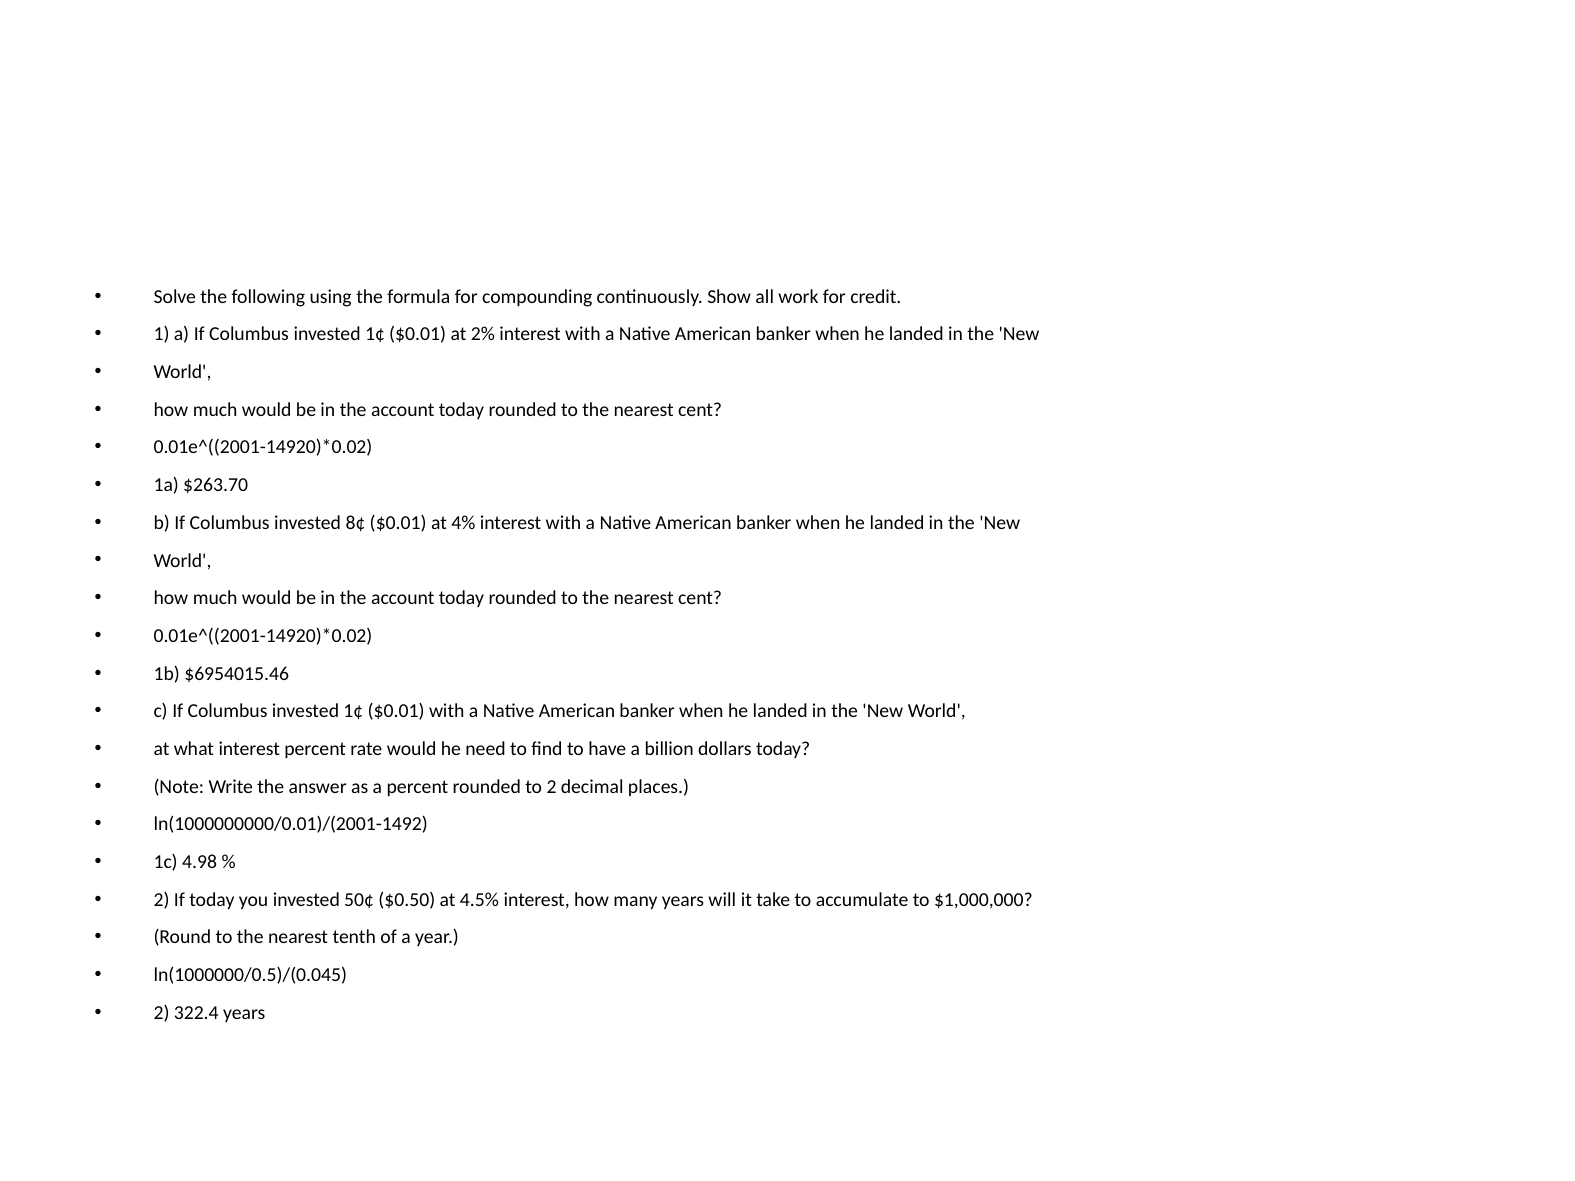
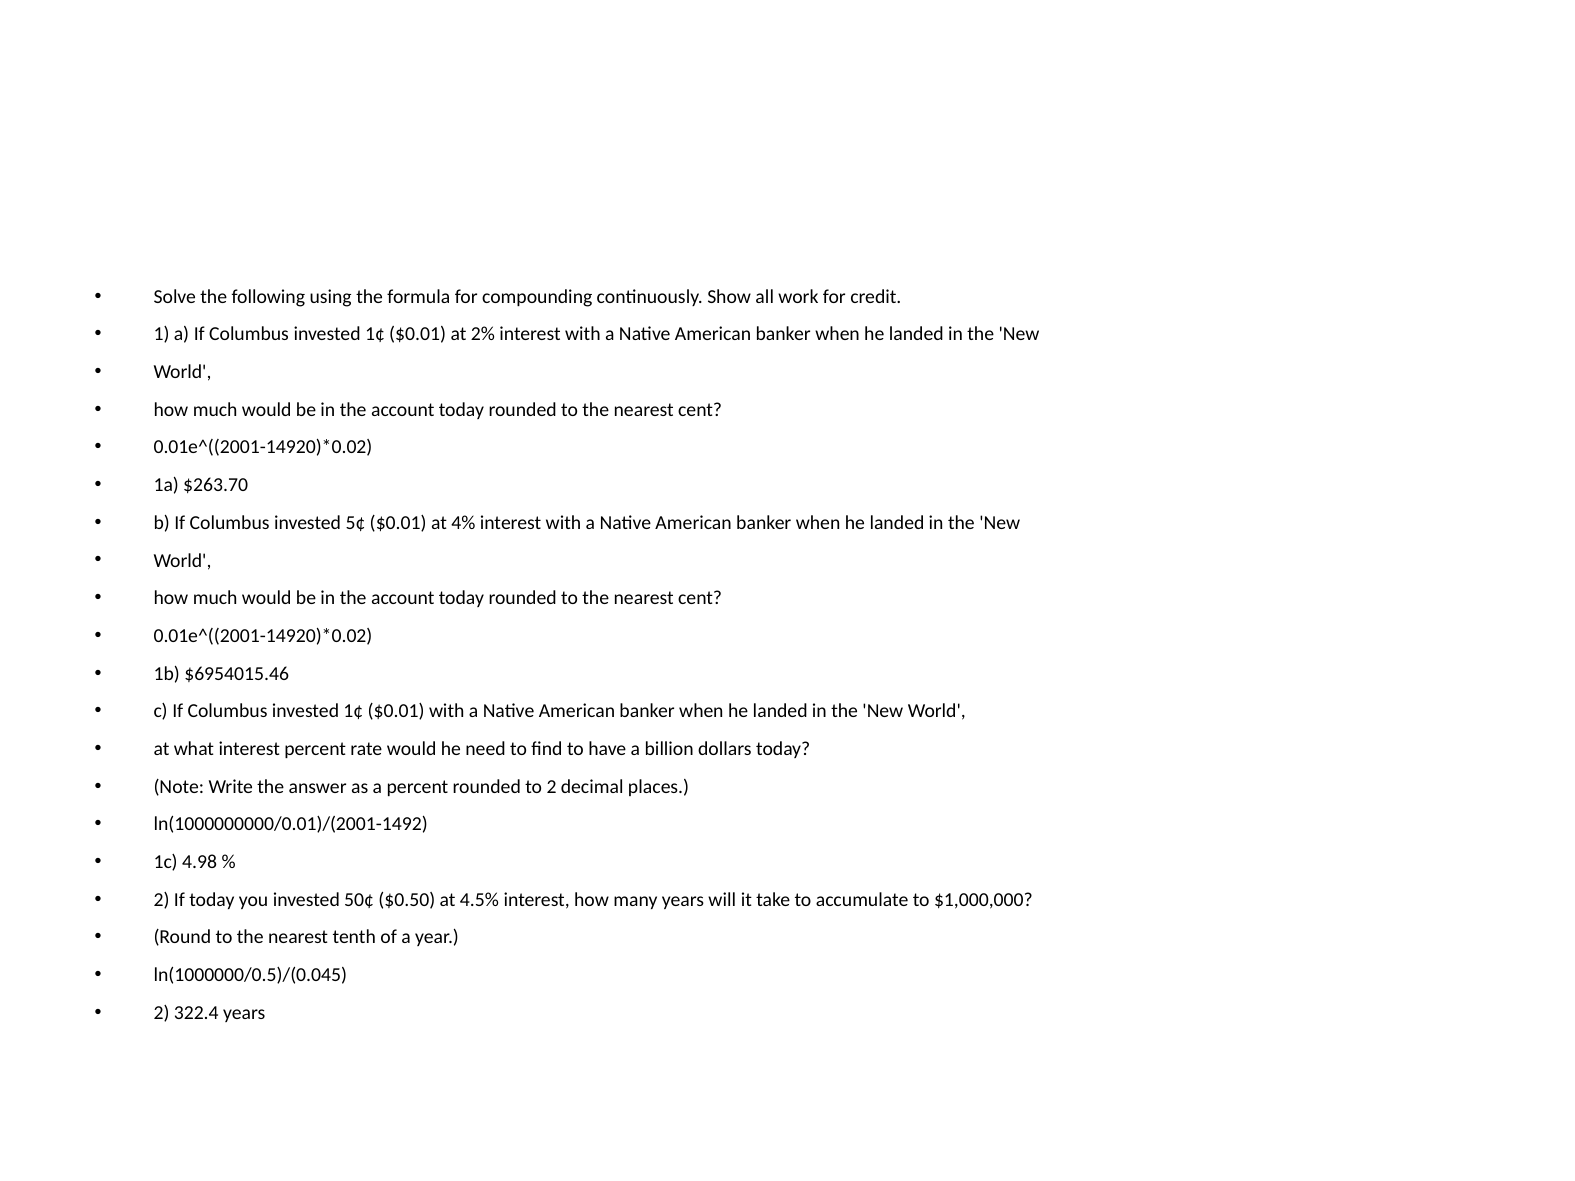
8¢: 8¢ -> 5¢
